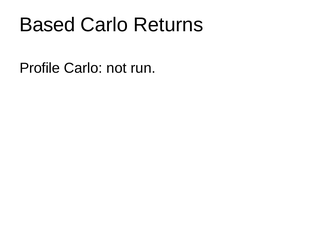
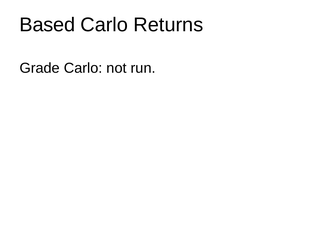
Profile: Profile -> Grade
